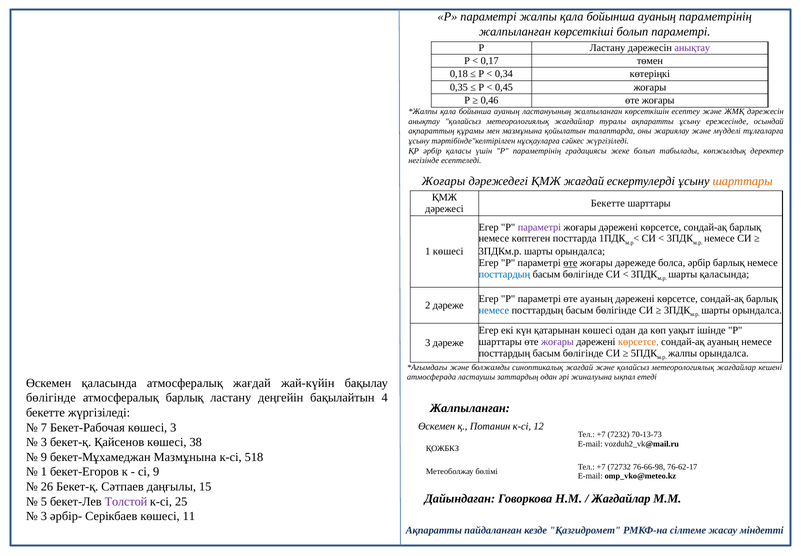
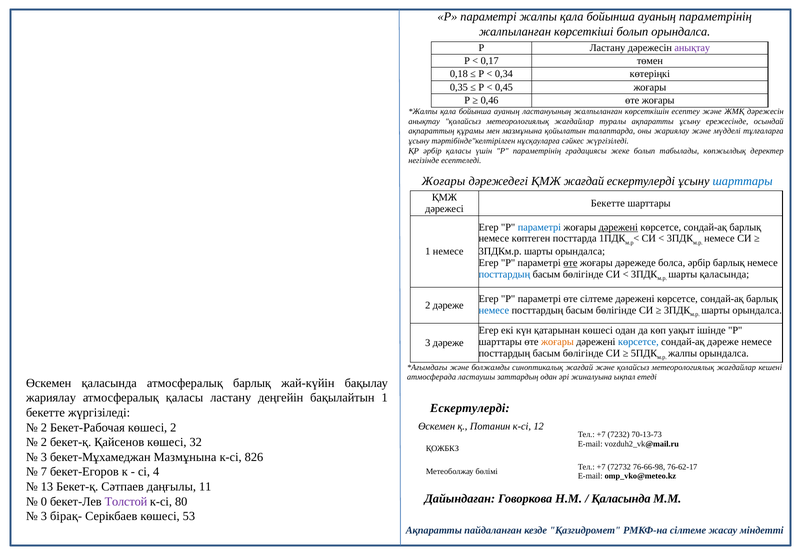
болып параметрі: параметрі -> орындалса
шарттары at (743, 181) colour: orange -> blue
параметрі at (539, 227) colour: purple -> blue
дәрежені at (618, 227) underline: none -> present
1 көшесі: көшесі -> немесе
өте ауаның: ауаның -> сілтеме
жоғары at (557, 342) colour: purple -> orange
көрсетсе at (638, 342) colour: orange -> blue
сондай-ақ ауаның: ауаның -> дәреже
атмосфералық жағдай: жағдай -> барлық
бөлігінде at (51, 398): бөлігінде -> жариялау
атмосфералық барлық: барлық -> қаласы
бақылайтын 4: 4 -> 1
Жалпыланған at (470, 408): Жалпыланған -> Ескертулерді
7 at (44, 427): 7 -> 2
көшесі 3: 3 -> 2
3 at (44, 442): 3 -> 2
38: 38 -> 32
9 at (44, 457): 9 -> 3
518: 518 -> 826
1 at (44, 472): 1 -> 7
сі 9: 9 -> 4
26: 26 -> 13
15: 15 -> 11
Жағдайлар at (621, 498): Жағдайлар -> Қаласында
5: 5 -> 0
25: 25 -> 80
әрбір-: әрбір- -> бірақ-
11: 11 -> 53
